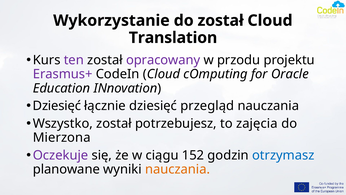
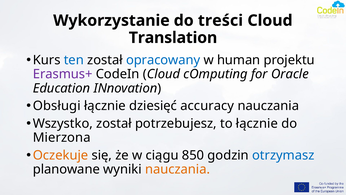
do został: został -> treści
ten colour: purple -> blue
opracowany colour: purple -> blue
przodu: przodu -> human
Dziesięć at (57, 106): Dziesięć -> Obsługi
przegląd: przegląd -> accuracy
to zajęcia: zajęcia -> łącznie
Oczekuje colour: purple -> orange
152: 152 -> 850
